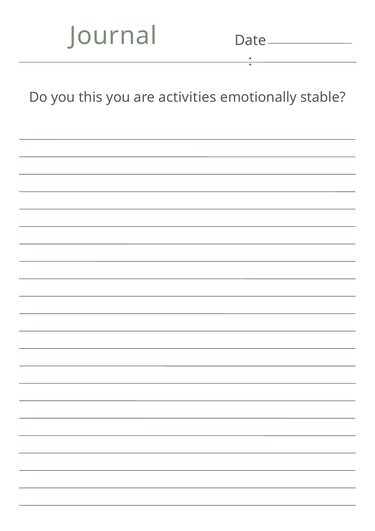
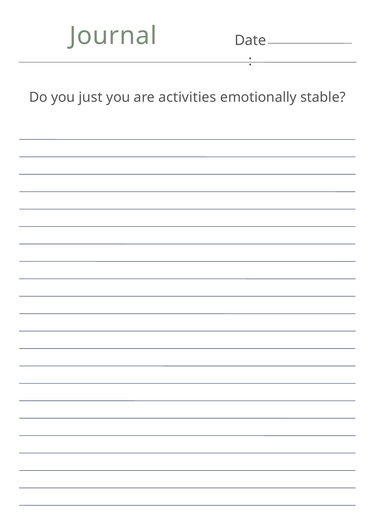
this: this -> just
